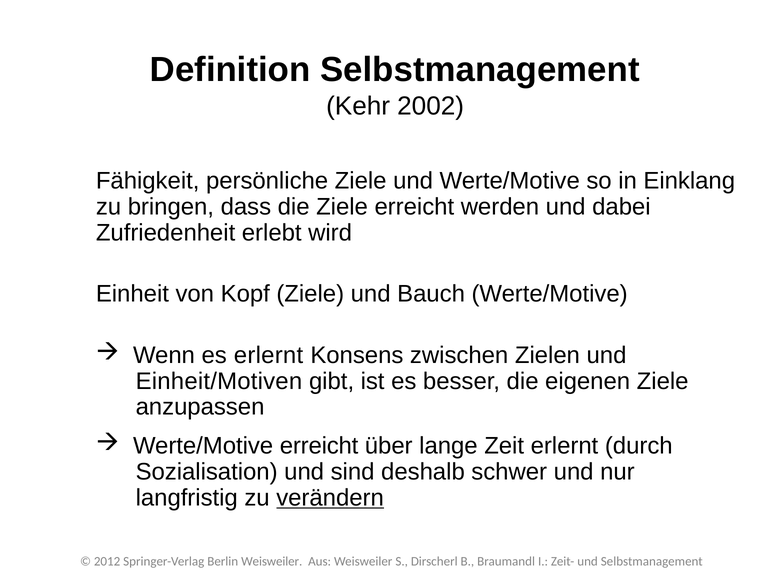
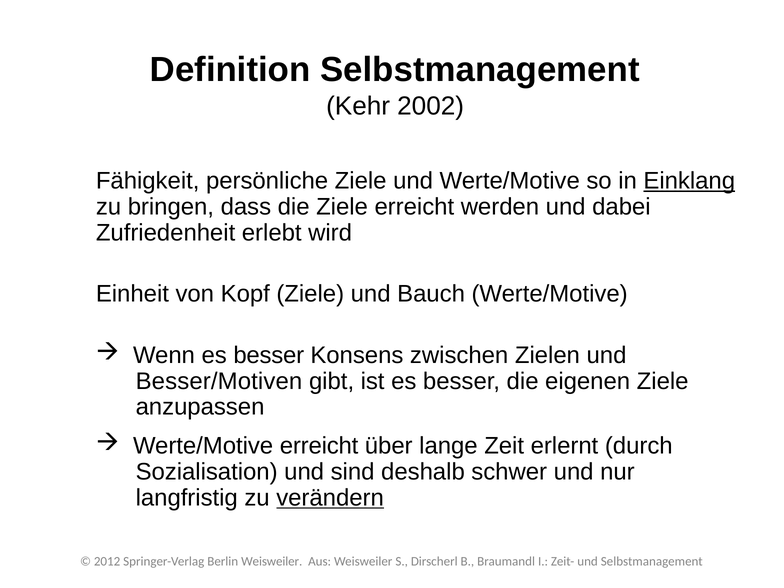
Einklang underline: none -> present
Wenn es erlernt: erlernt -> besser
Einheit/Motiven: Einheit/Motiven -> Besser/Motiven
